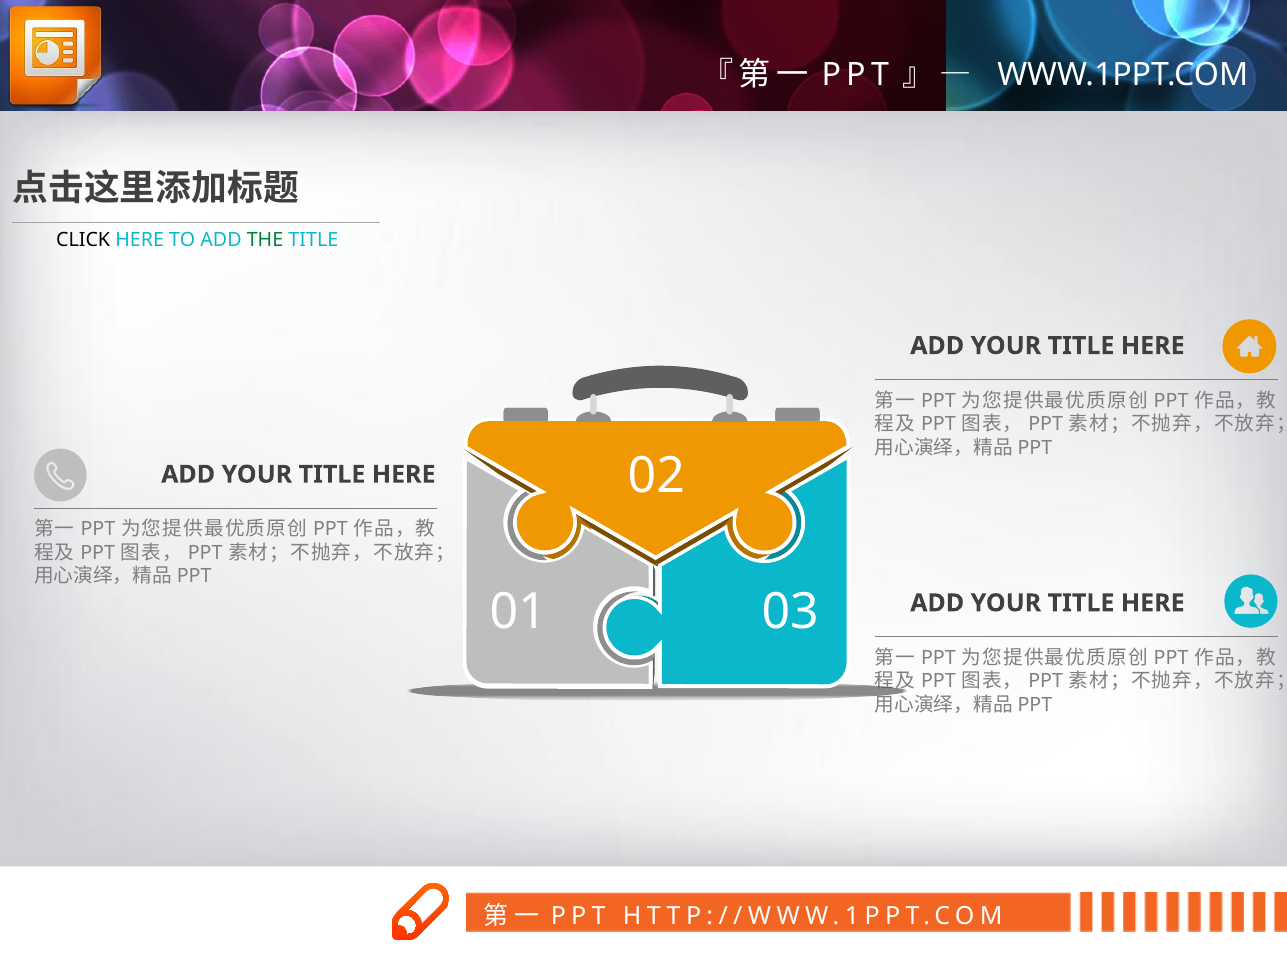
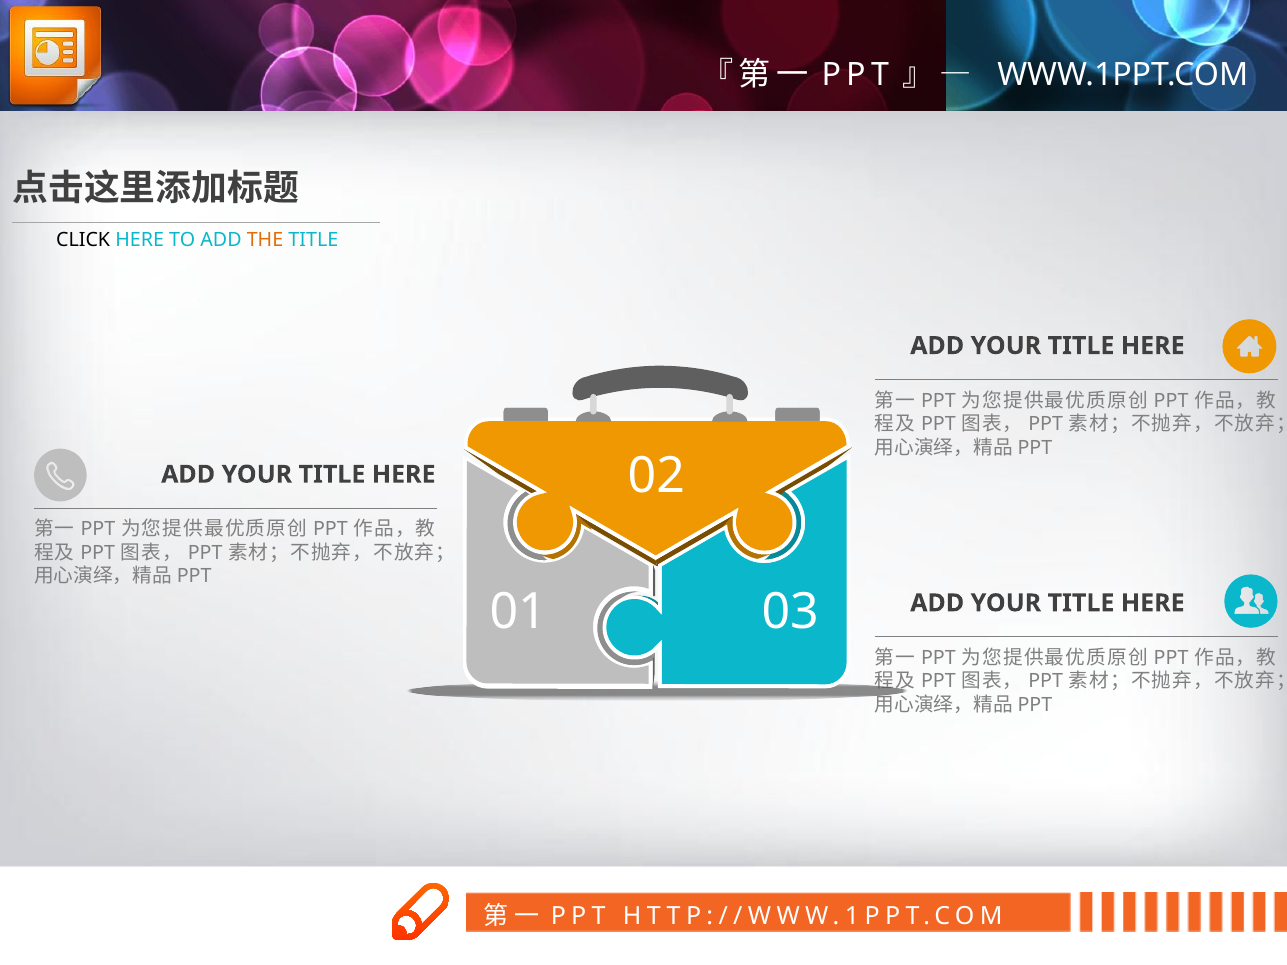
THE colour: green -> orange
